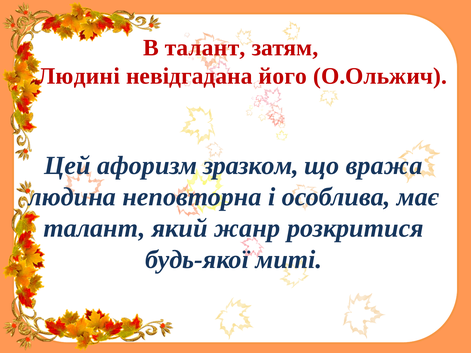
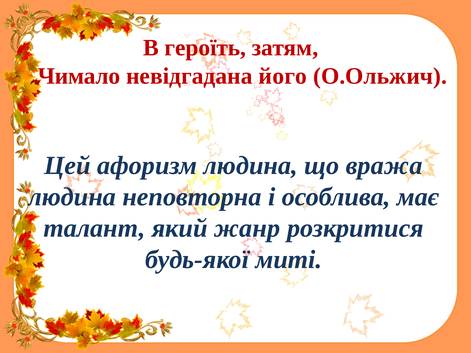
В талант: талант -> героїть
Людині: Людині -> Чимало
афоризм зразком: зразком -> людина
